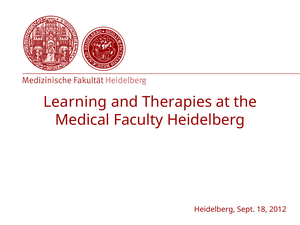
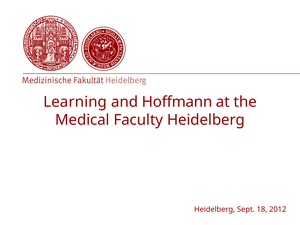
Therapies: Therapies -> Hoffmann
